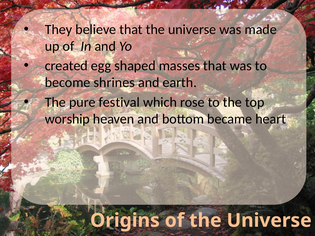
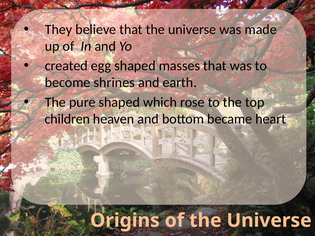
pure festival: festival -> shaped
worship: worship -> children
